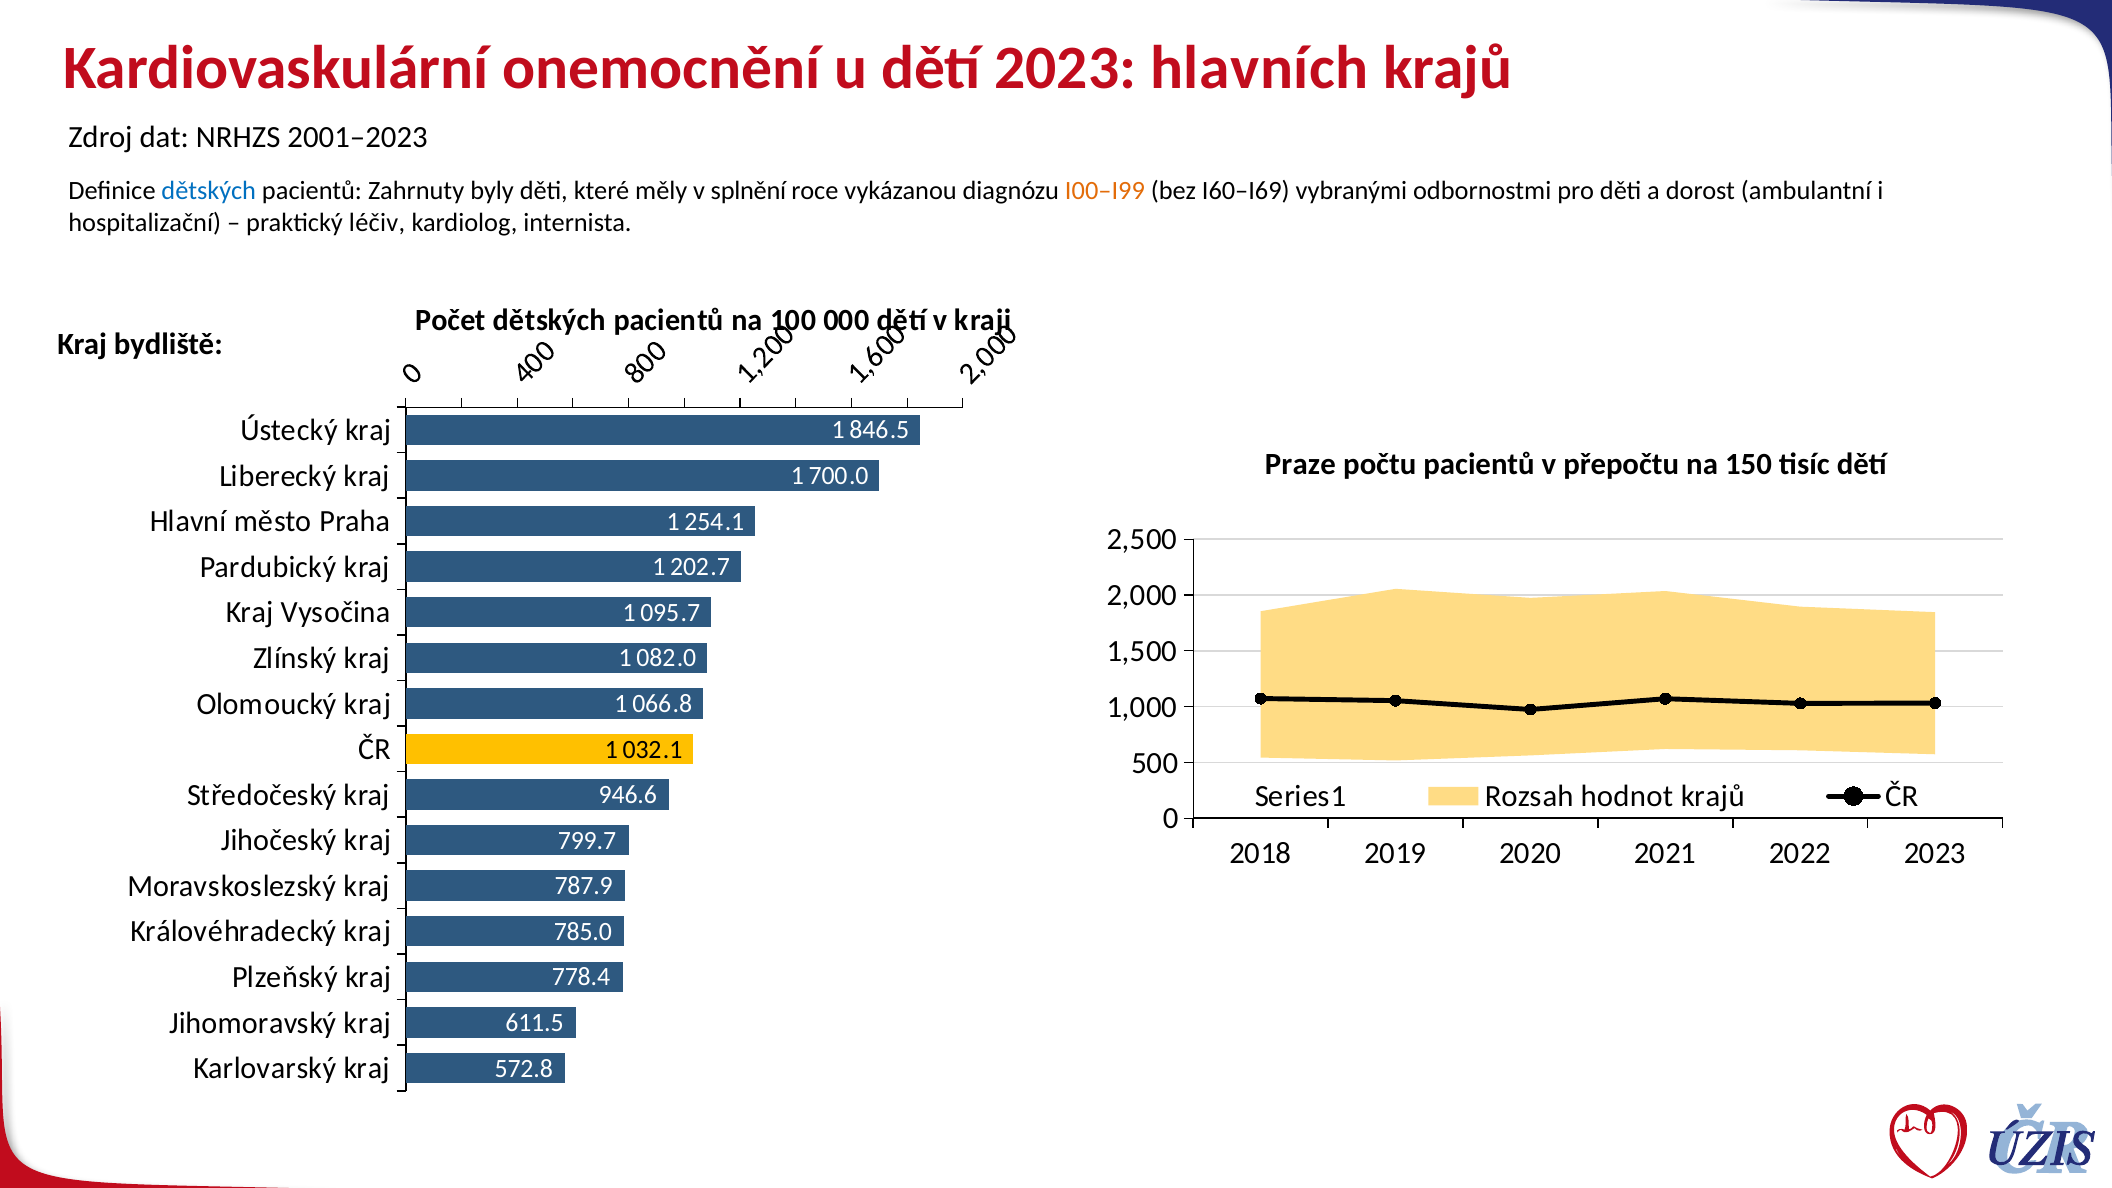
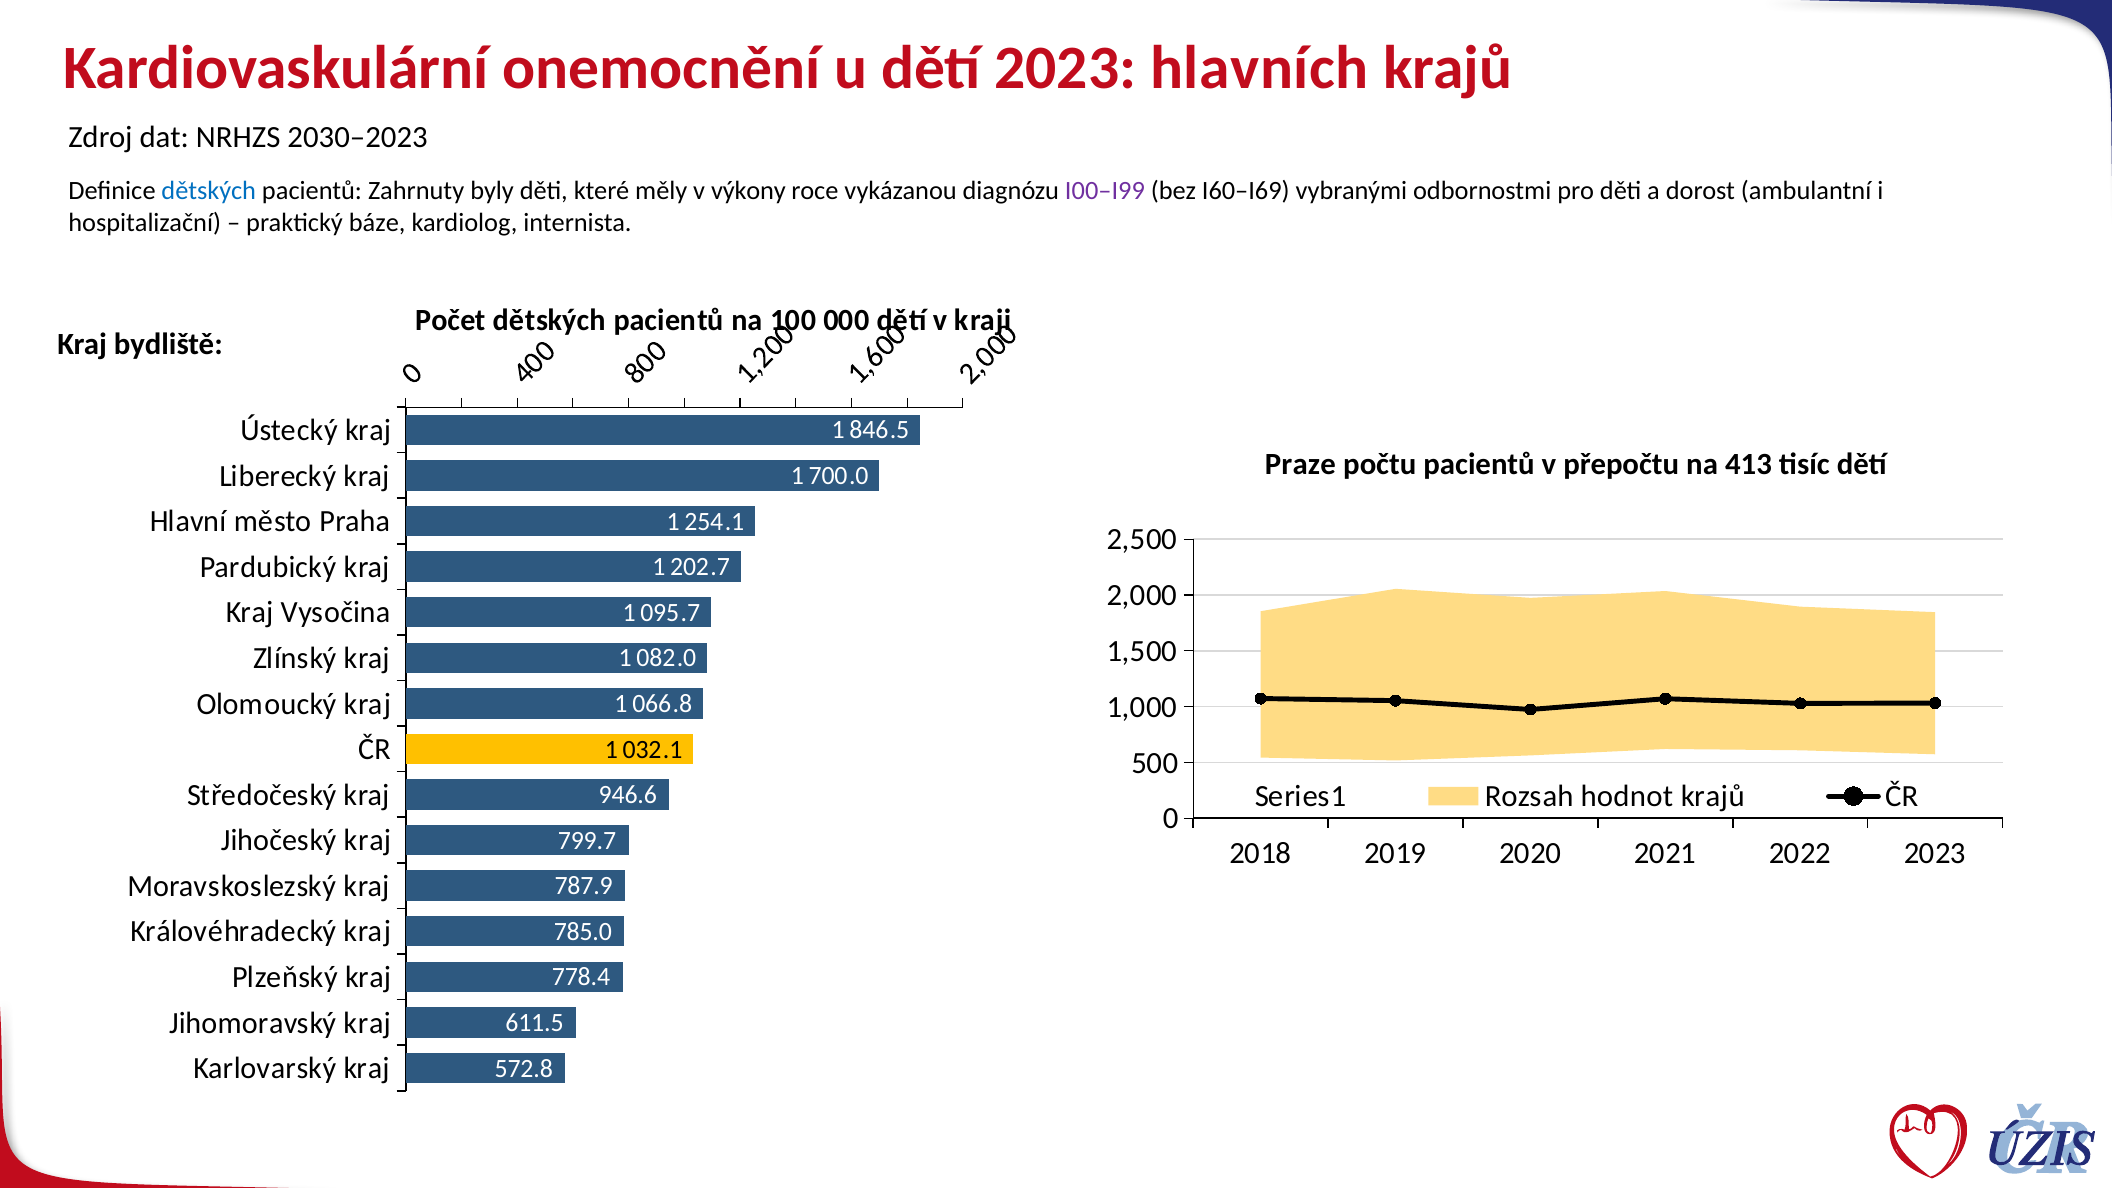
2001–2023: 2001–2023 -> 2030–2023
splnění: splnění -> výkony
I00–I99 colour: orange -> purple
léčiv: léčiv -> báze
150: 150 -> 413
